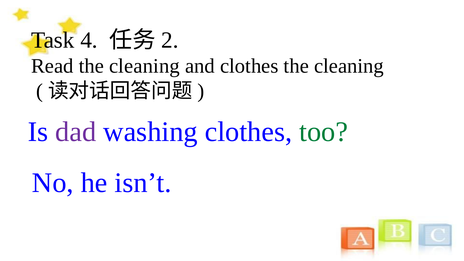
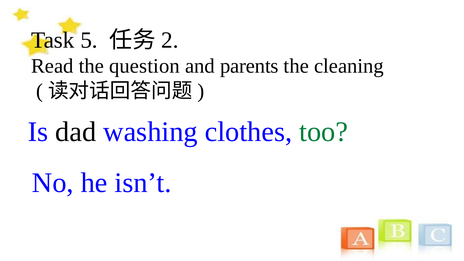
4: 4 -> 5
Read the cleaning: cleaning -> question
and clothes: clothes -> parents
dad colour: purple -> black
